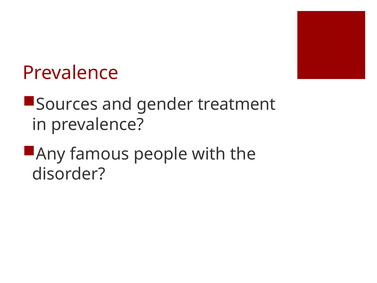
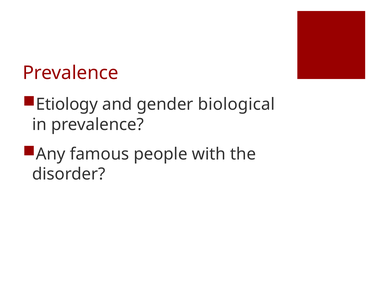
Sources: Sources -> Etiology
treatment: treatment -> biological
